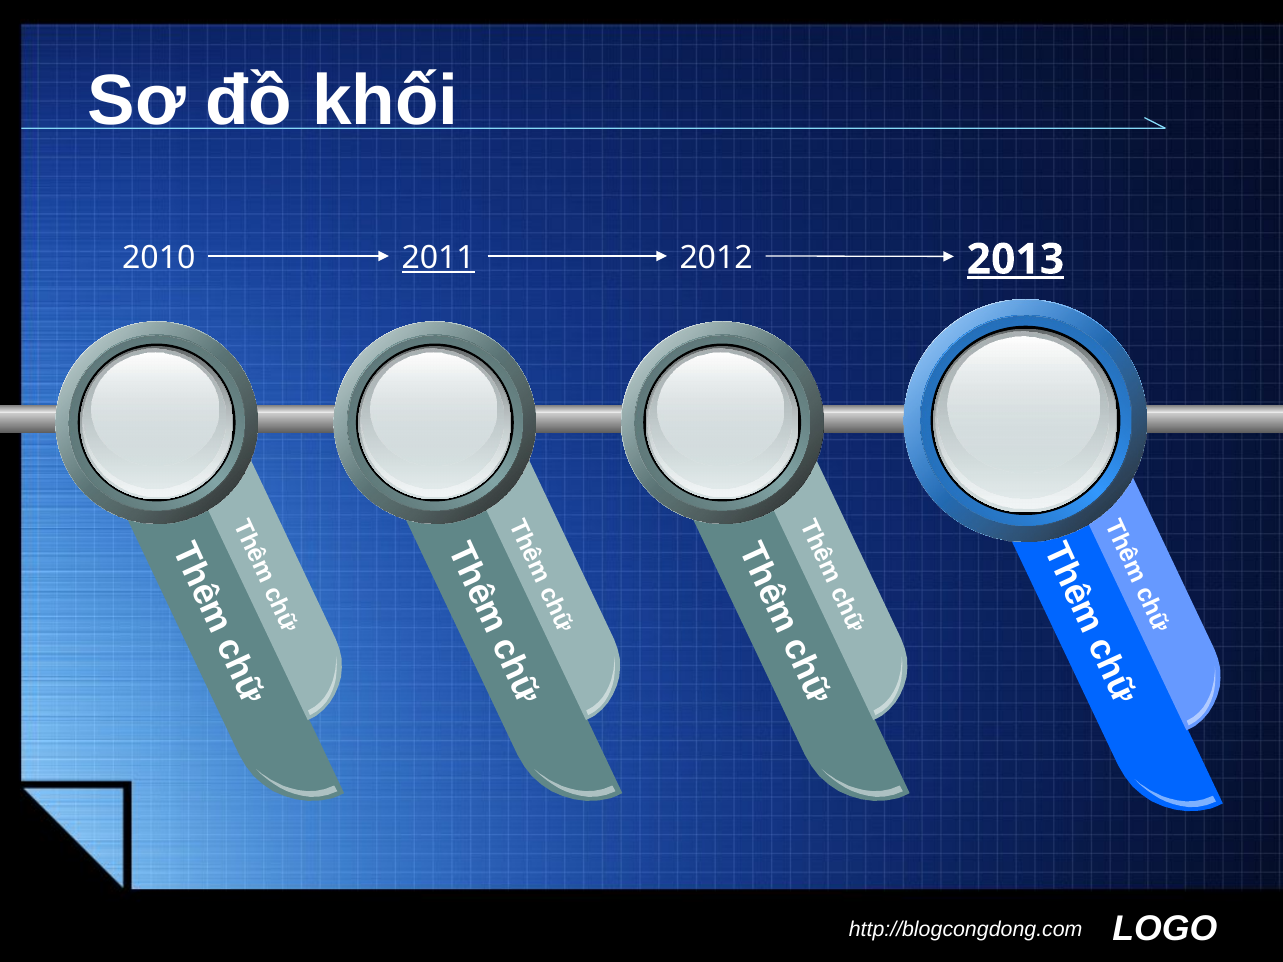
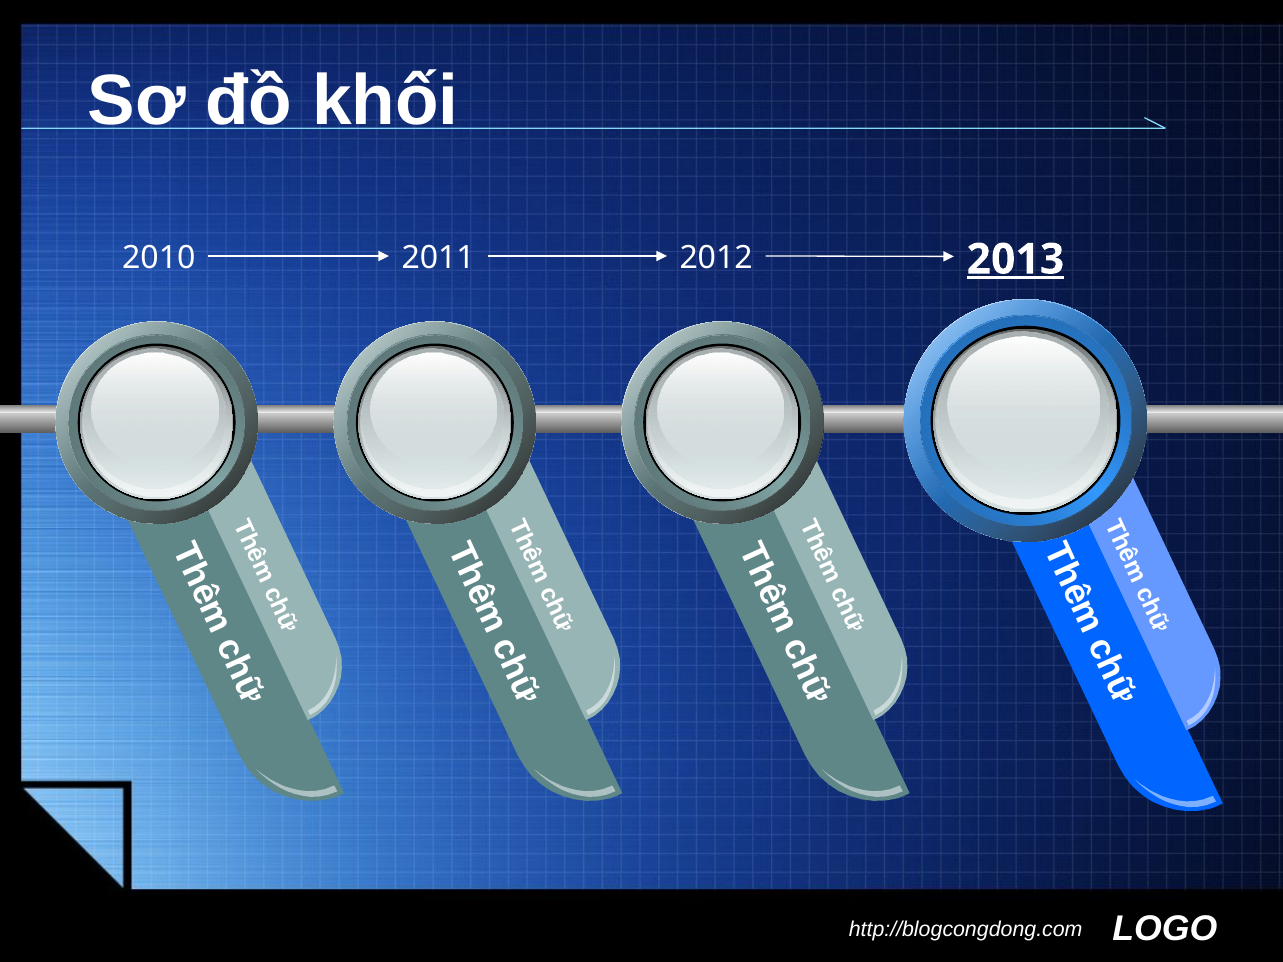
2011 underline: present -> none
